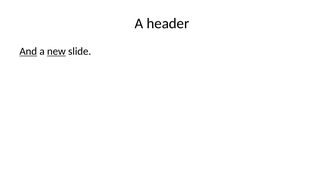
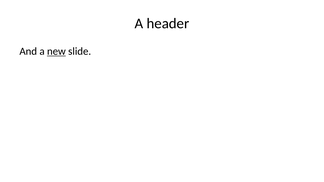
And underline: present -> none
